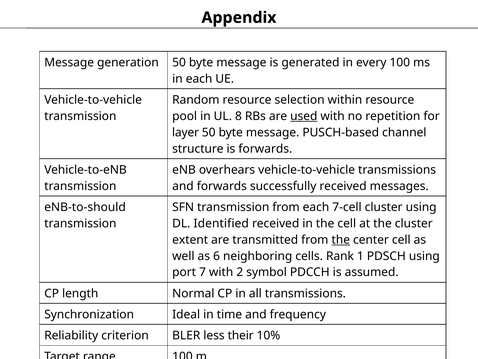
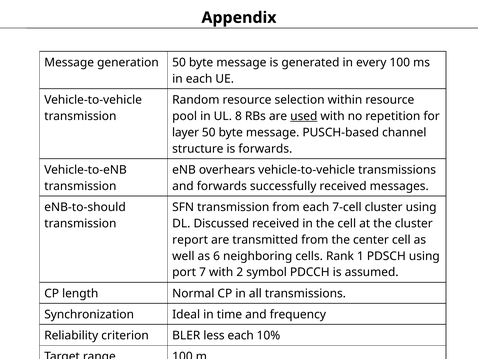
Identified: Identified -> Discussed
extent: extent -> report
the at (341, 239) underline: present -> none
less their: their -> each
